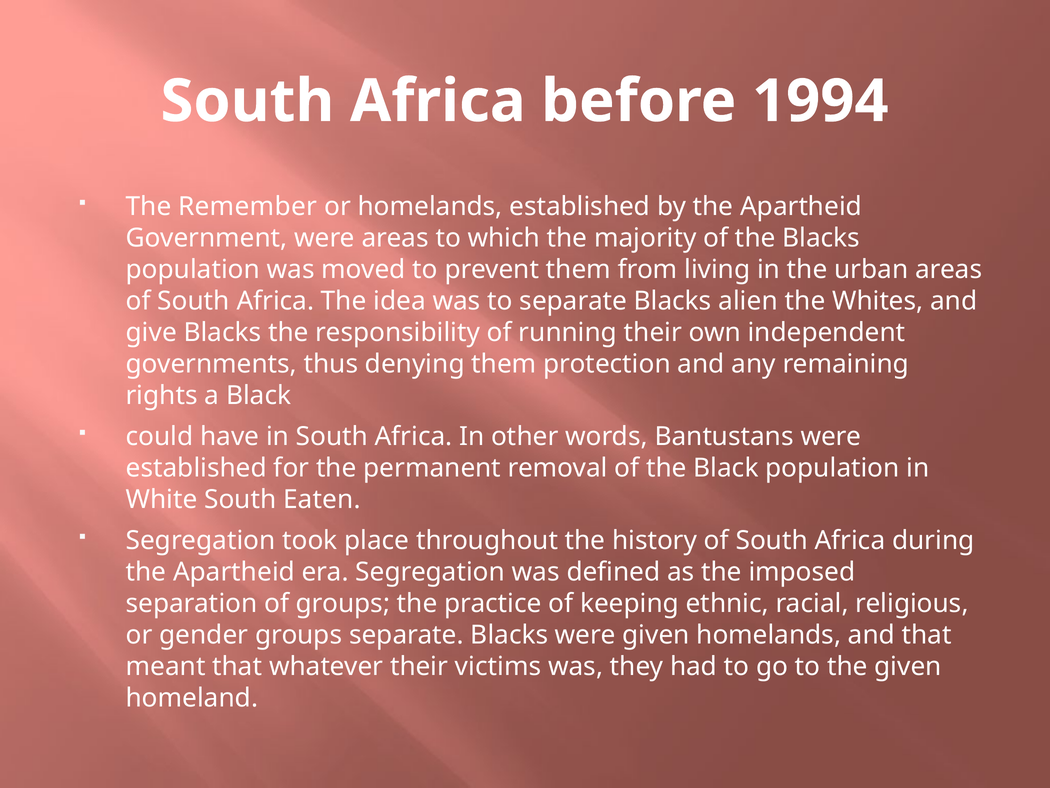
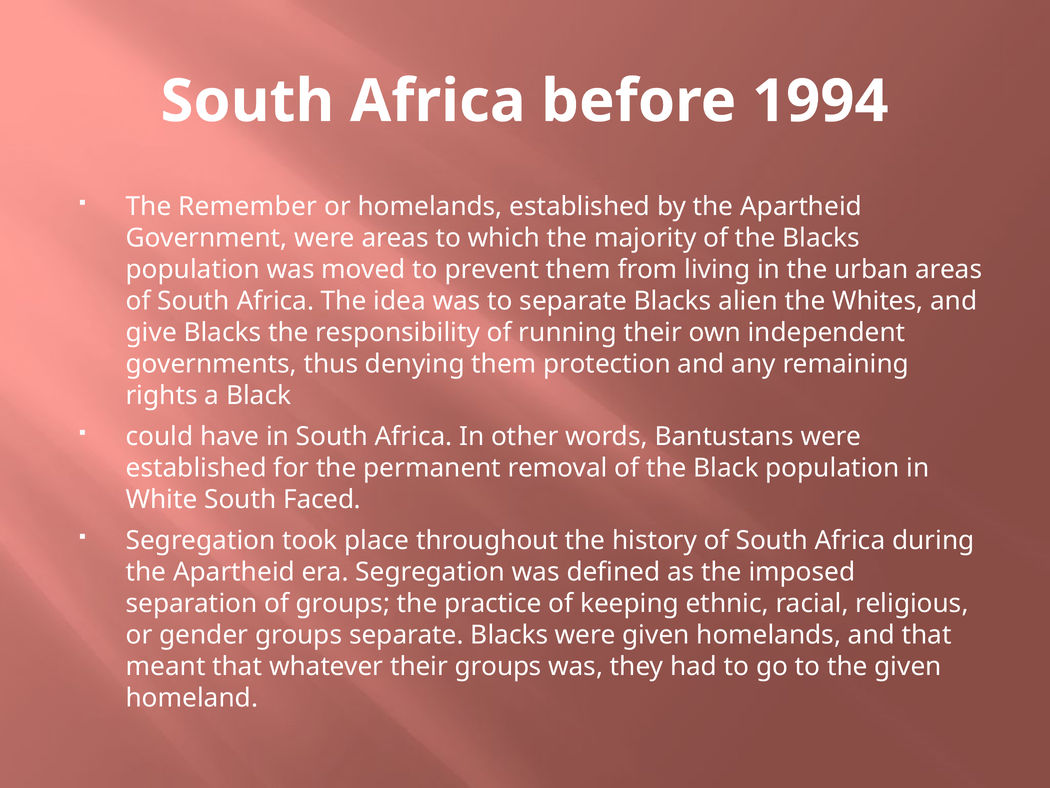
Eaten: Eaten -> Faced
their victims: victims -> groups
